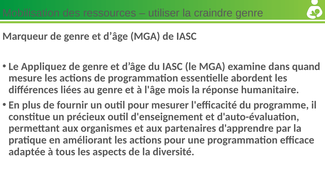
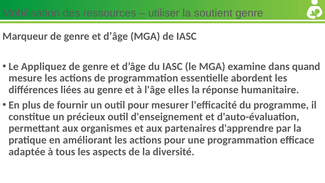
craindre: craindre -> soutient
mois: mois -> elles
